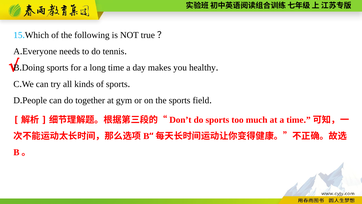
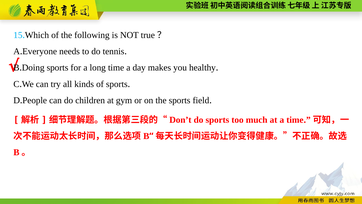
together: together -> children
